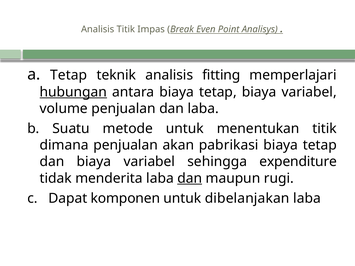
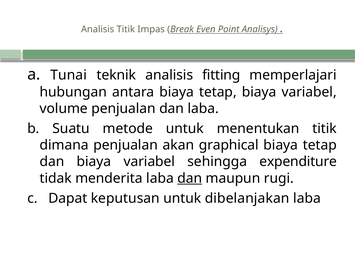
a Tetap: Tetap -> Tunai
hubungan underline: present -> none
pabrikasi: pabrikasi -> graphical
komponen: komponen -> keputusan
